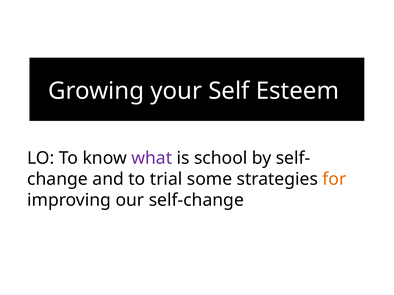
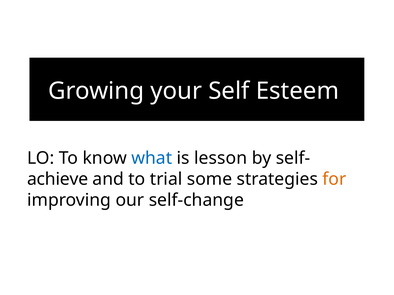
what colour: purple -> blue
school: school -> lesson
change: change -> achieve
